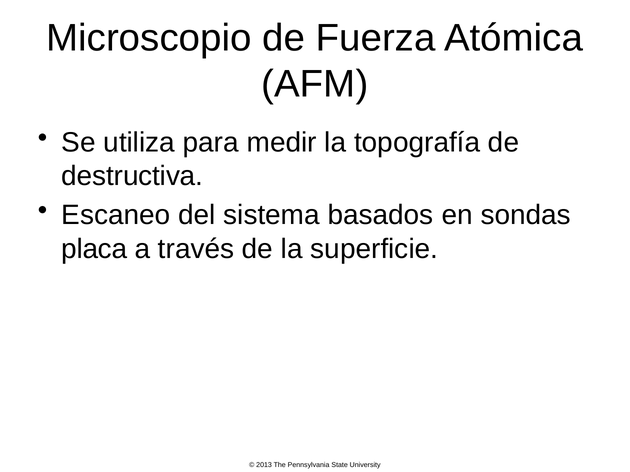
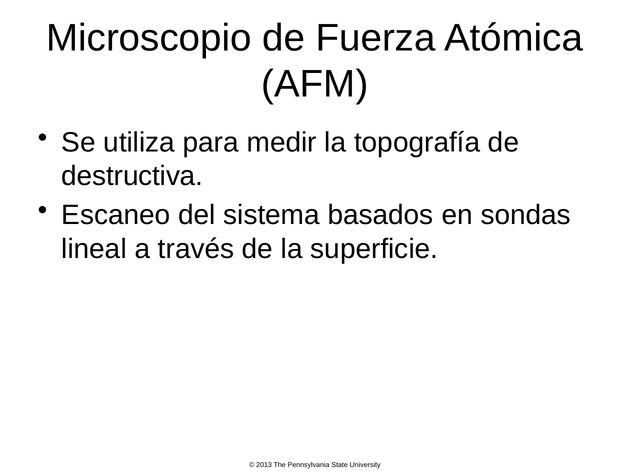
placa: placa -> lineal
